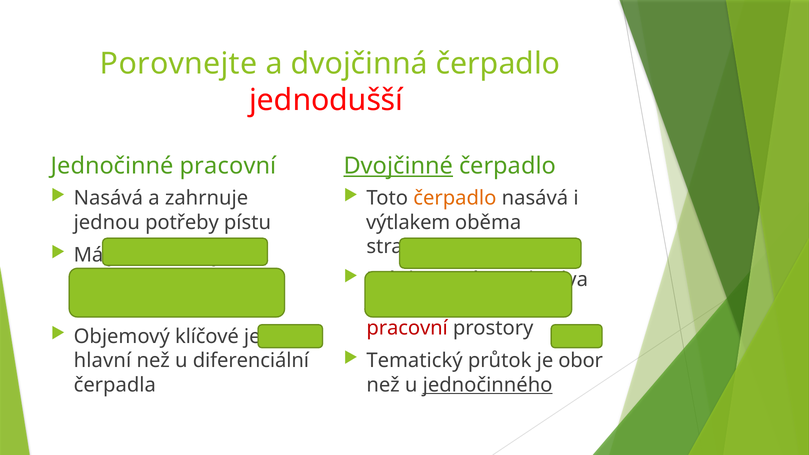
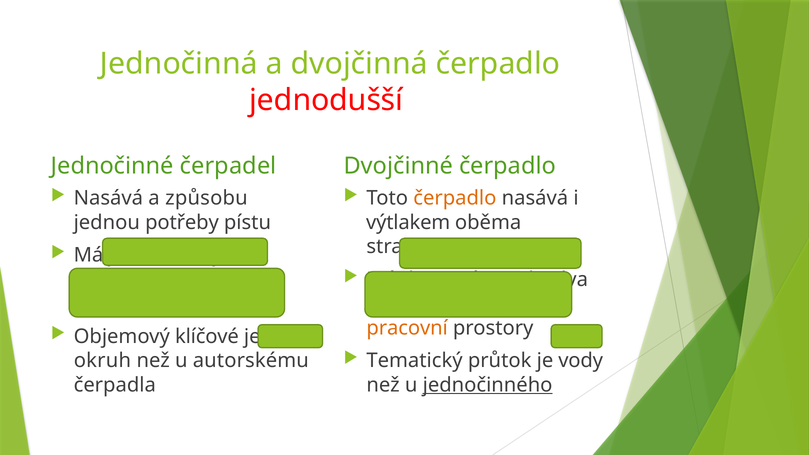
Porovnejte: Porovnejte -> Jednočinná
Jednočinné pracovní: pracovní -> čerpadel
Dvojčinné underline: present -> none
zahrnuje: zahrnuje -> způsobu
pracovní at (407, 328) colour: red -> orange
obor: obor -> vody
hlavní: hlavní -> okruh
diferenciální: diferenciální -> autorskému
